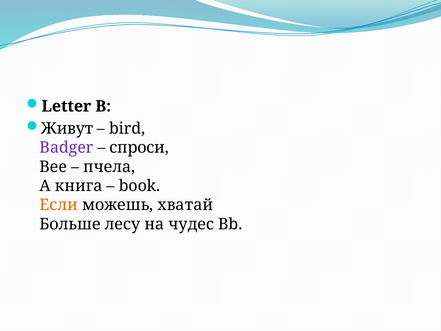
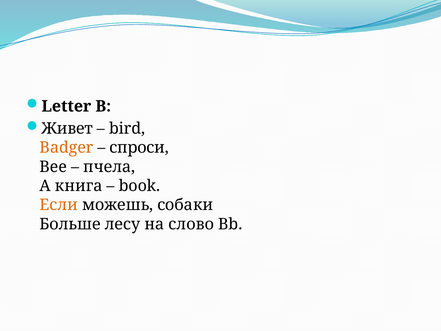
Живут: Живут -> Живет
Badger colour: purple -> orange
хватай: хватай -> собаки
чудес: чудес -> слово
